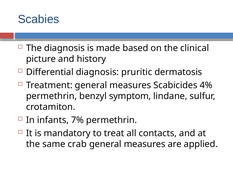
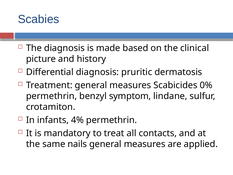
4%: 4% -> 0%
7%: 7% -> 4%
crab: crab -> nails
